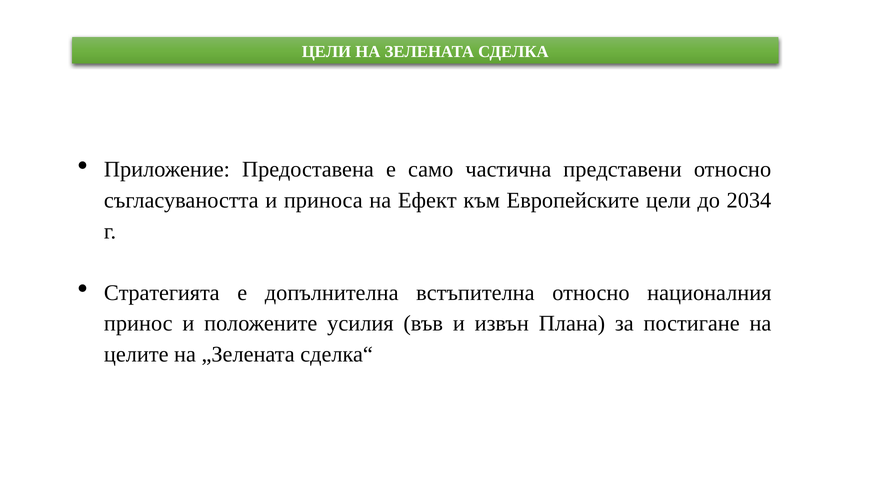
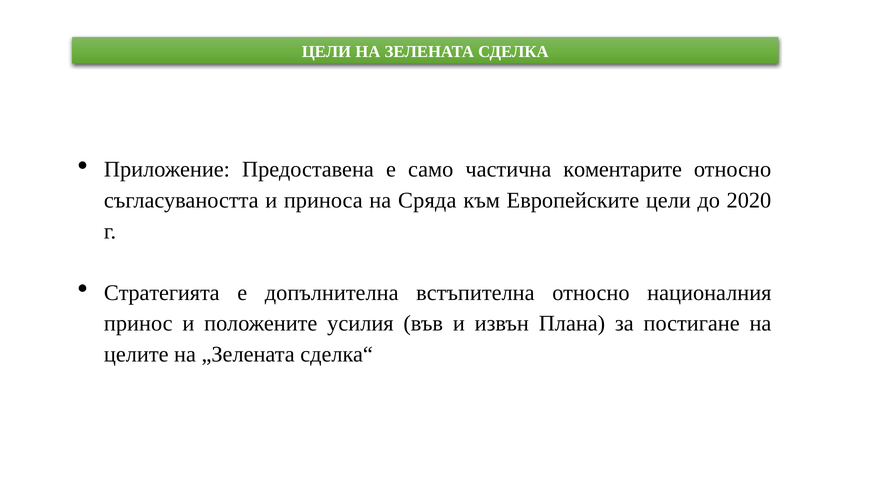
представени: представени -> коментарите
Ефект: Ефект -> Сряда
2034: 2034 -> 2020
